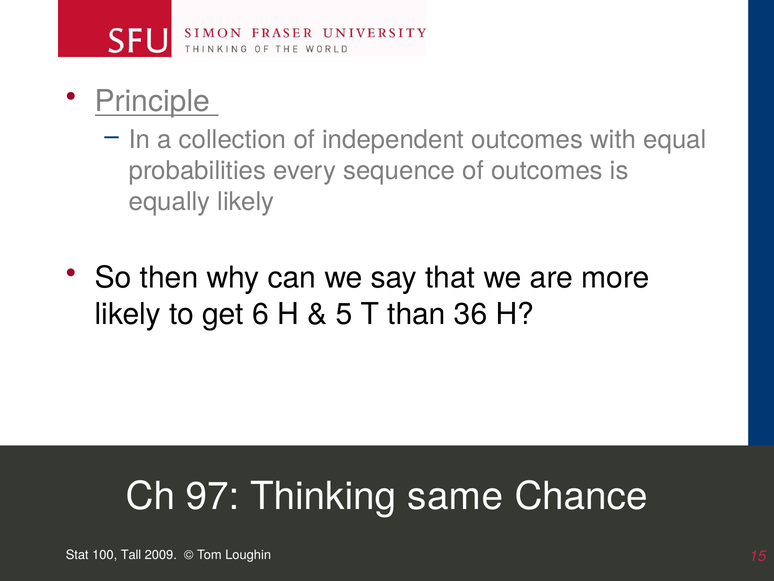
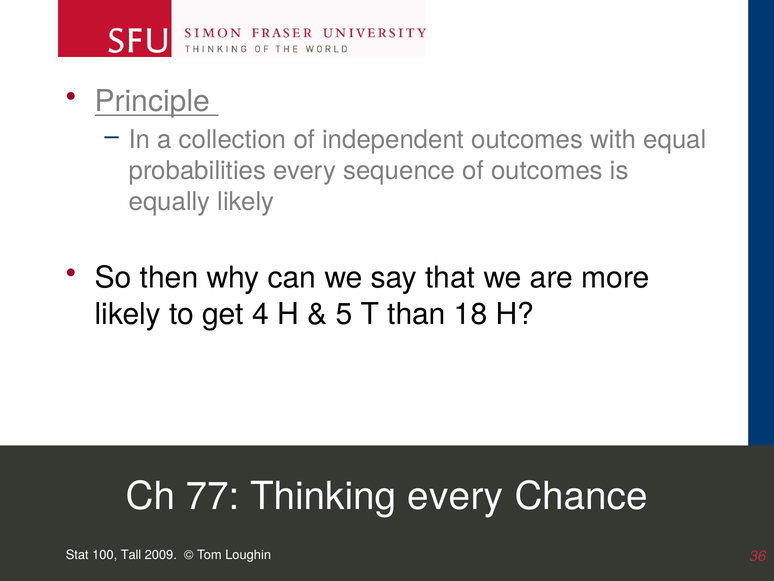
6: 6 -> 4
36: 36 -> 18
97: 97 -> 77
Thinking same: same -> every
15: 15 -> 36
